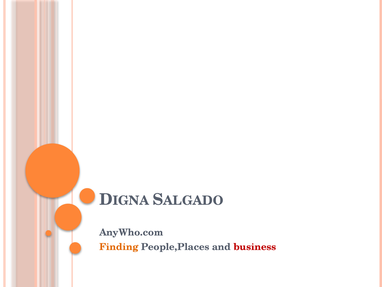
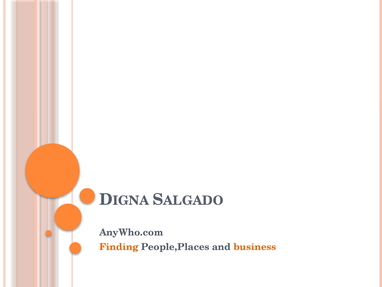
business colour: red -> orange
